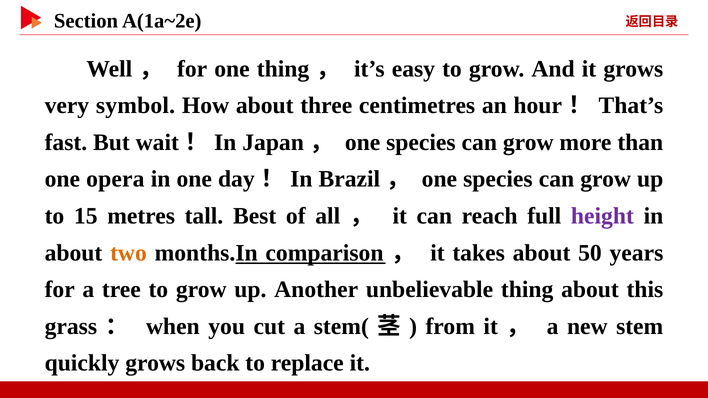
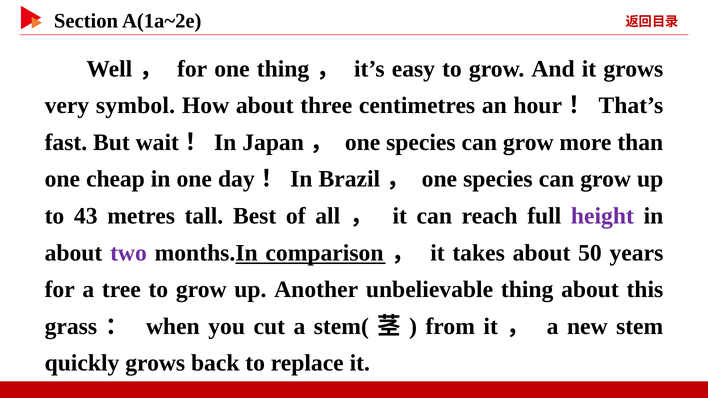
opera: opera -> cheap
15: 15 -> 43
two colour: orange -> purple
